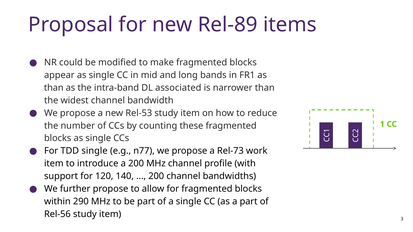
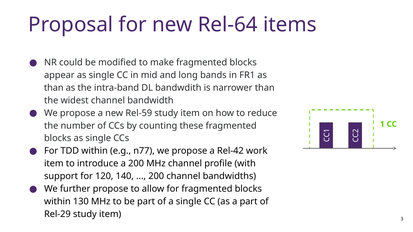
Rel-89: Rel-89 -> Rel-64
associated: associated -> bandwdith
Rel-53: Rel-53 -> Rel-59
TDD single: single -> within
Rel-73: Rel-73 -> Rel-42
290: 290 -> 130
Rel-56: Rel-56 -> Rel-29
